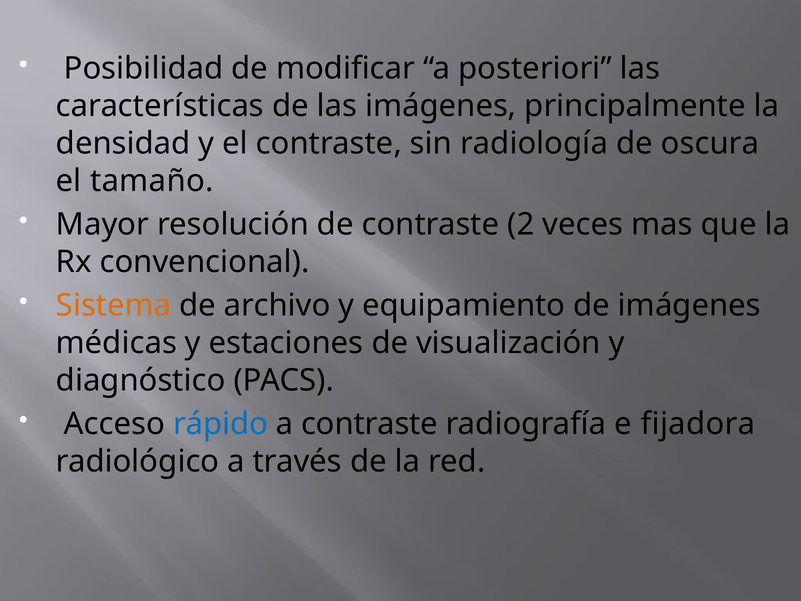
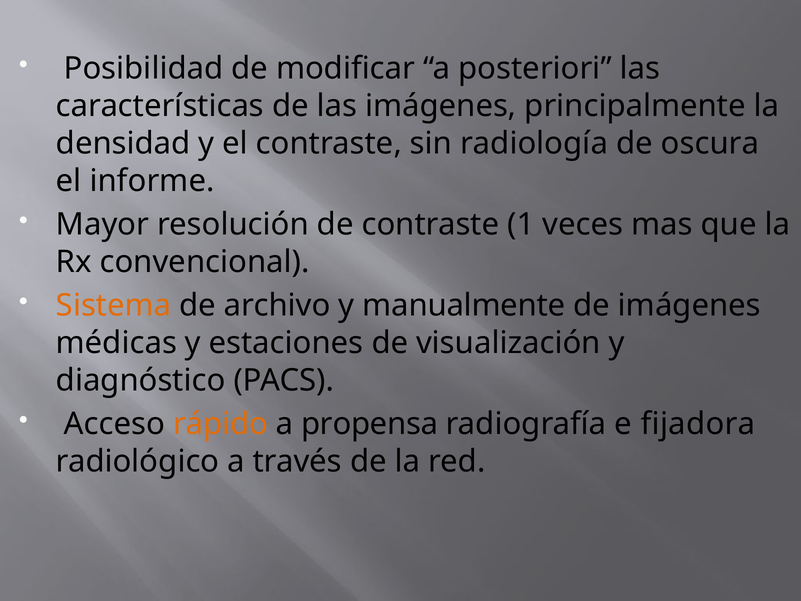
tamaño: tamaño -> informe
2: 2 -> 1
equipamiento: equipamiento -> manualmente
rápido colour: blue -> orange
a contraste: contraste -> propensa
